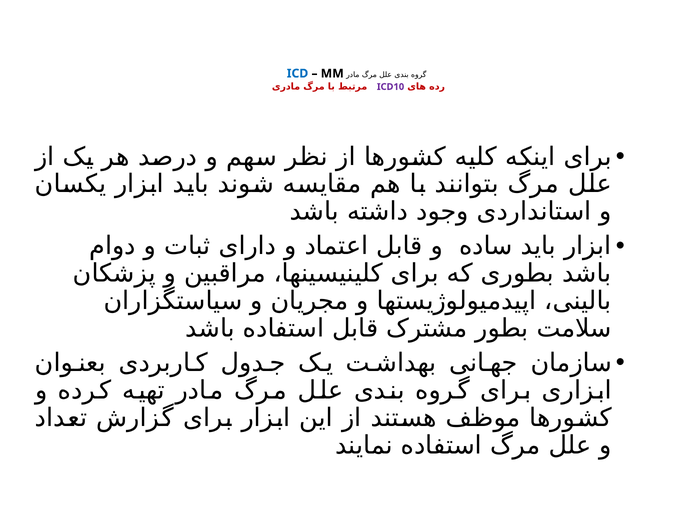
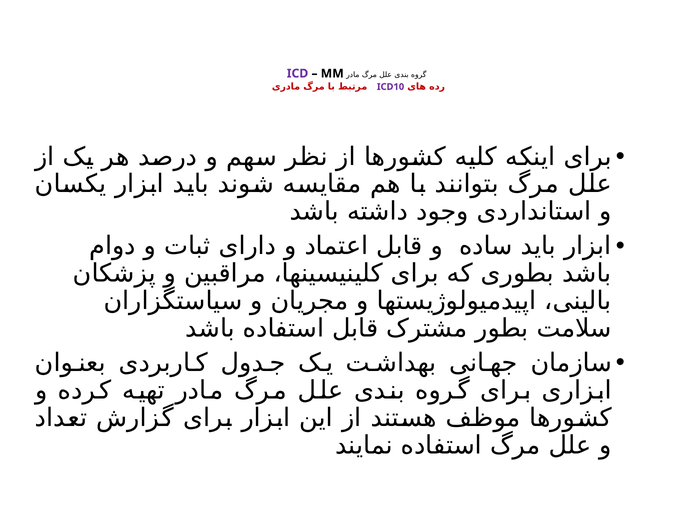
ICD colour: blue -> purple
